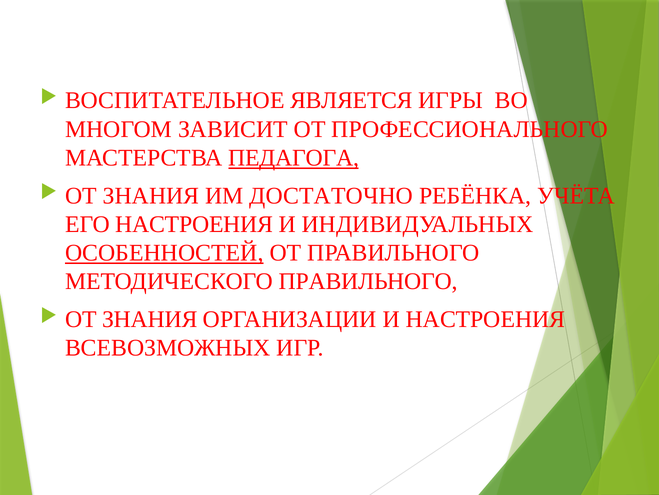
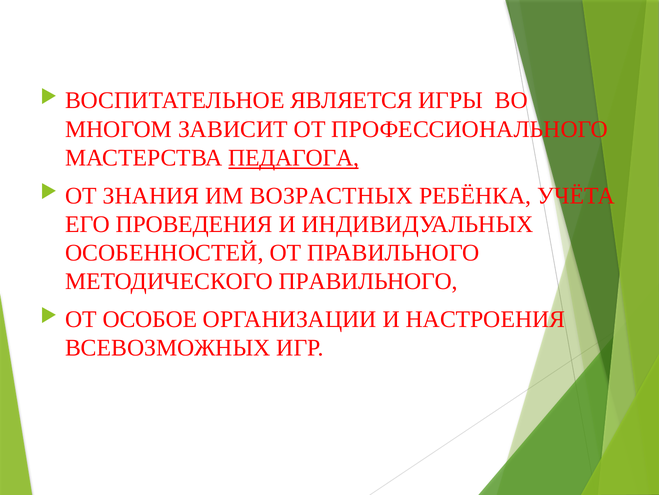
ДОСТАТОЧНО: ДОСТАТОЧНО -> ВОЗРАСТНЫХ
ЕГО НАСТРОЕНИЯ: НАСТРОЕНИЯ -> ПРОВЕДЕНИЯ
ОСОБЕННОСТЕЙ underline: present -> none
ЗНАНИЯ at (150, 319): ЗНАНИЯ -> ОСОБОЕ
